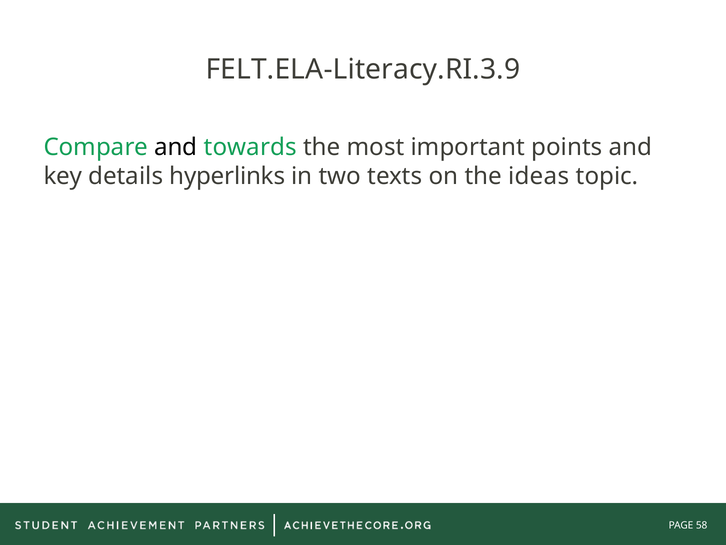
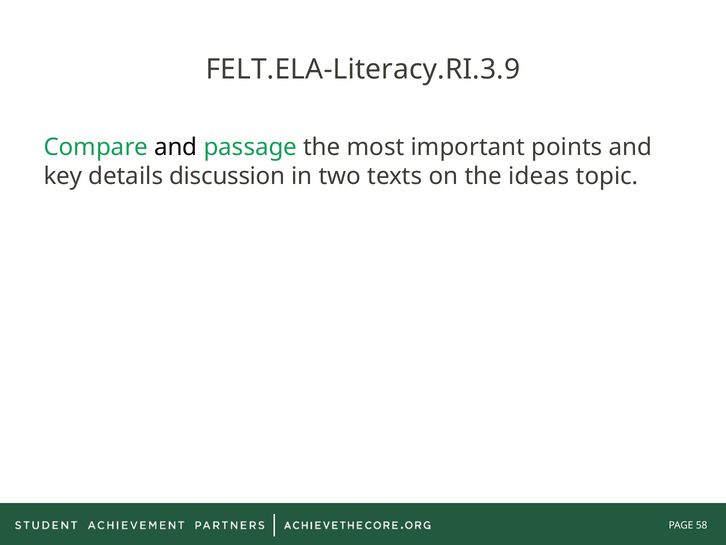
towards: towards -> passage
hyperlinks: hyperlinks -> discussion
